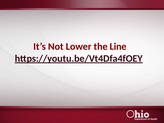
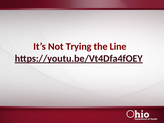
Lower: Lower -> Trying
